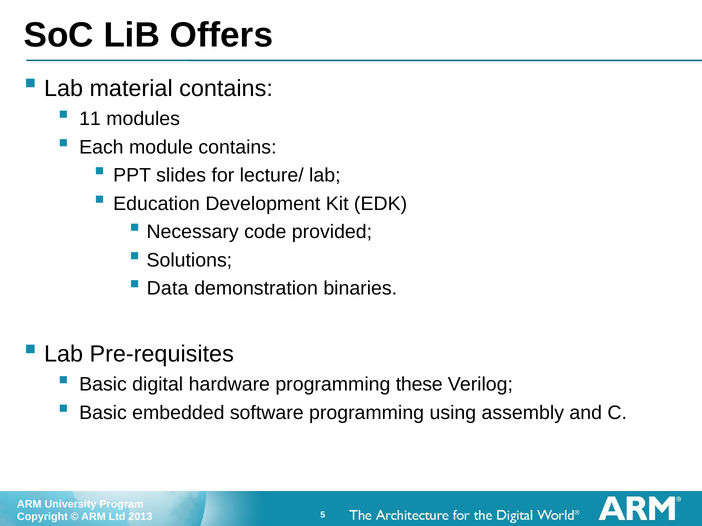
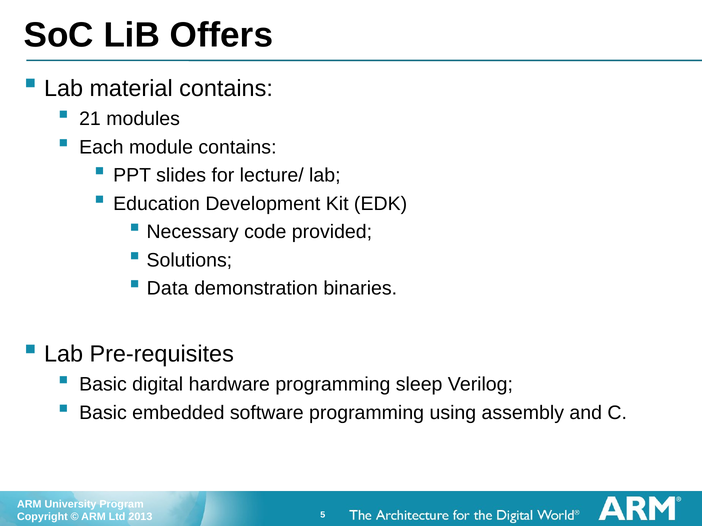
11: 11 -> 21
these: these -> sleep
